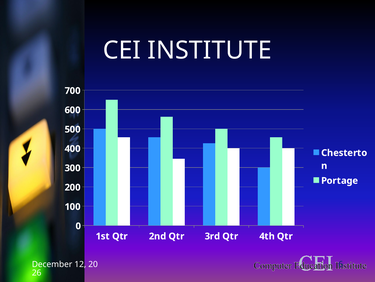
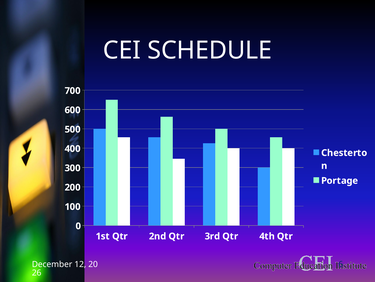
INSTITUTE: INSTITUTE -> SCHEDULE
